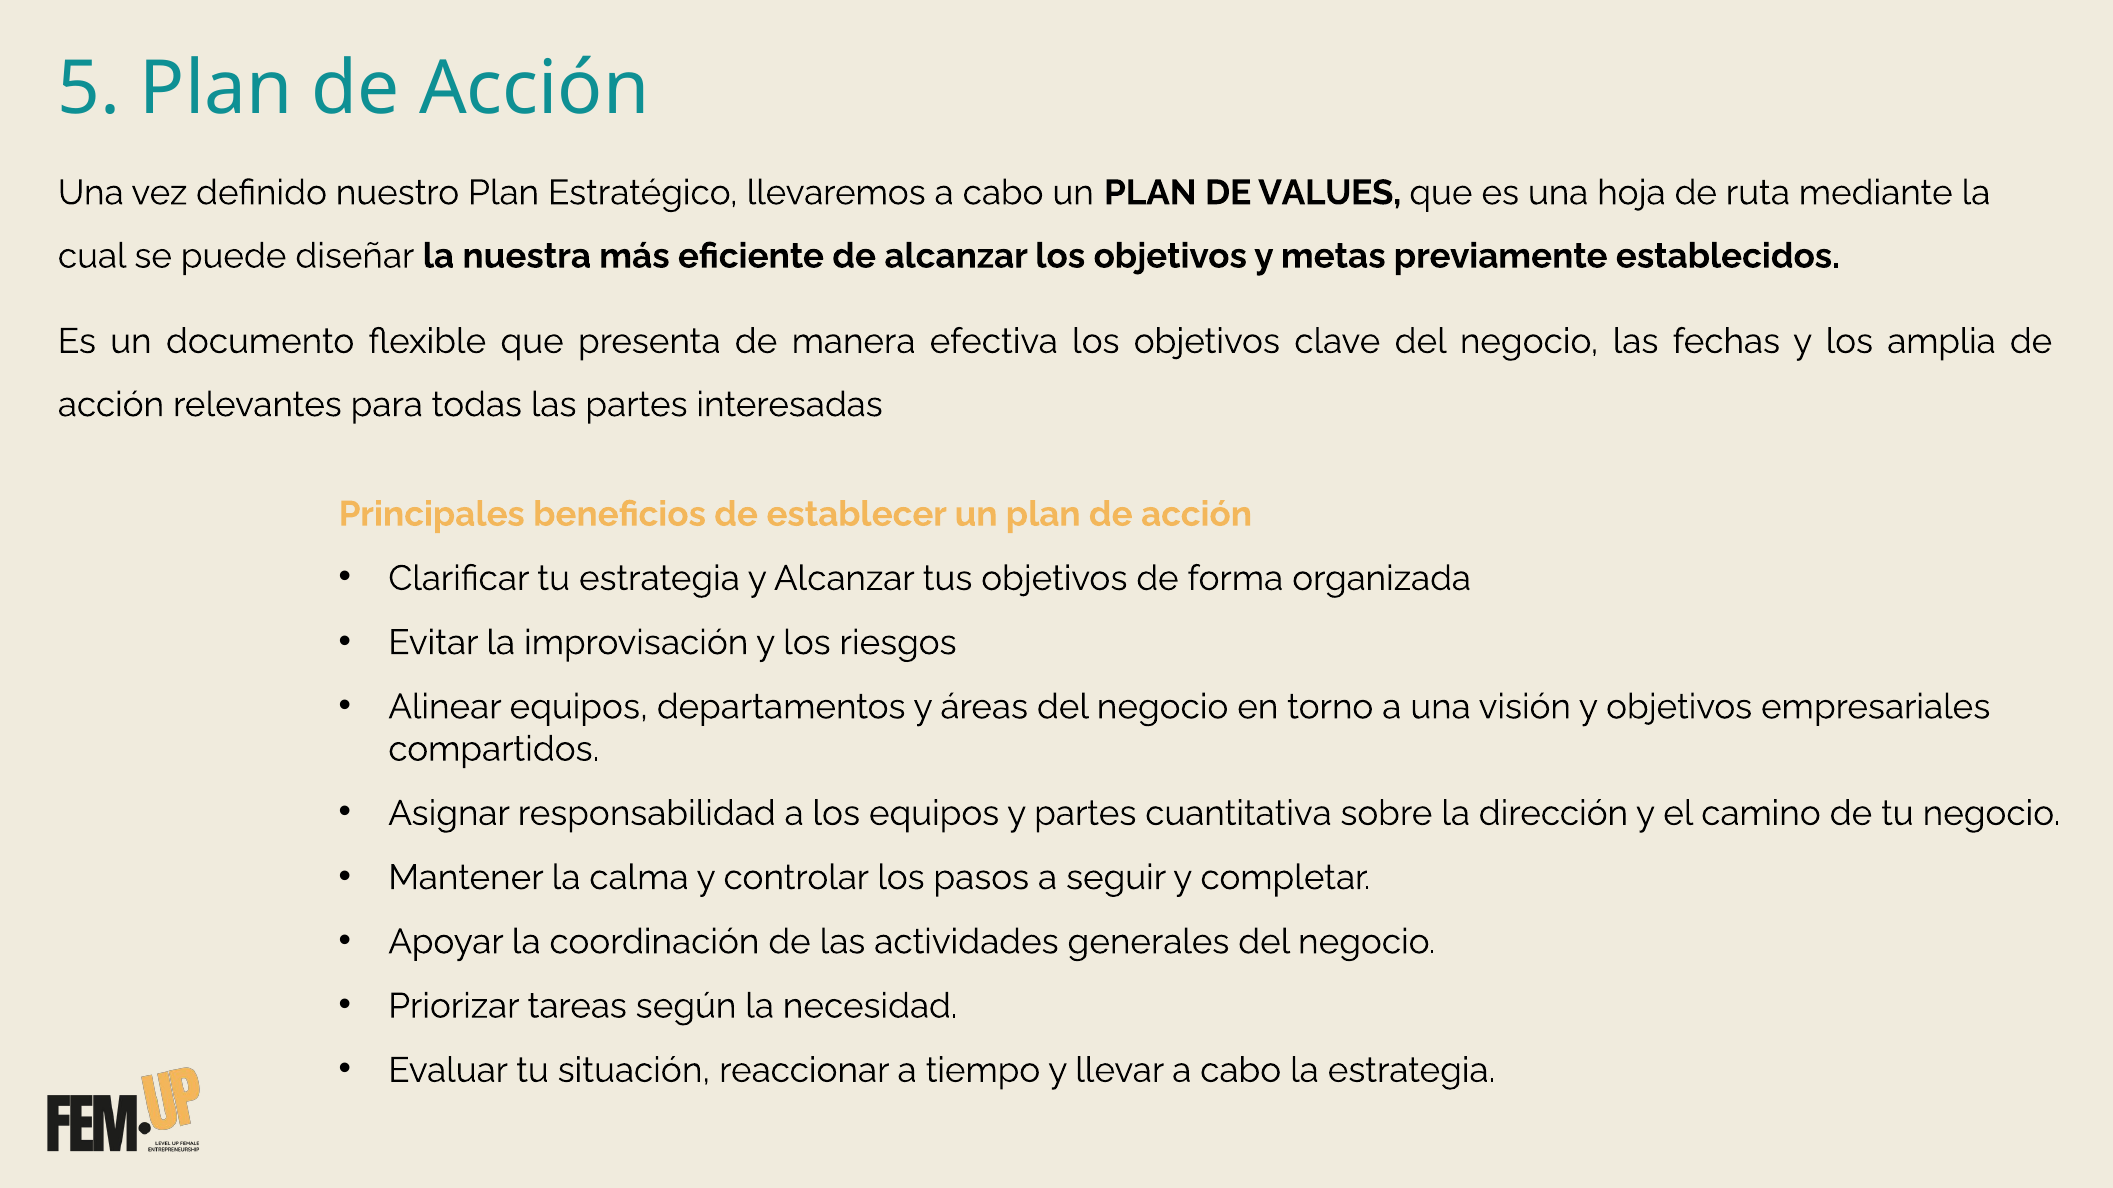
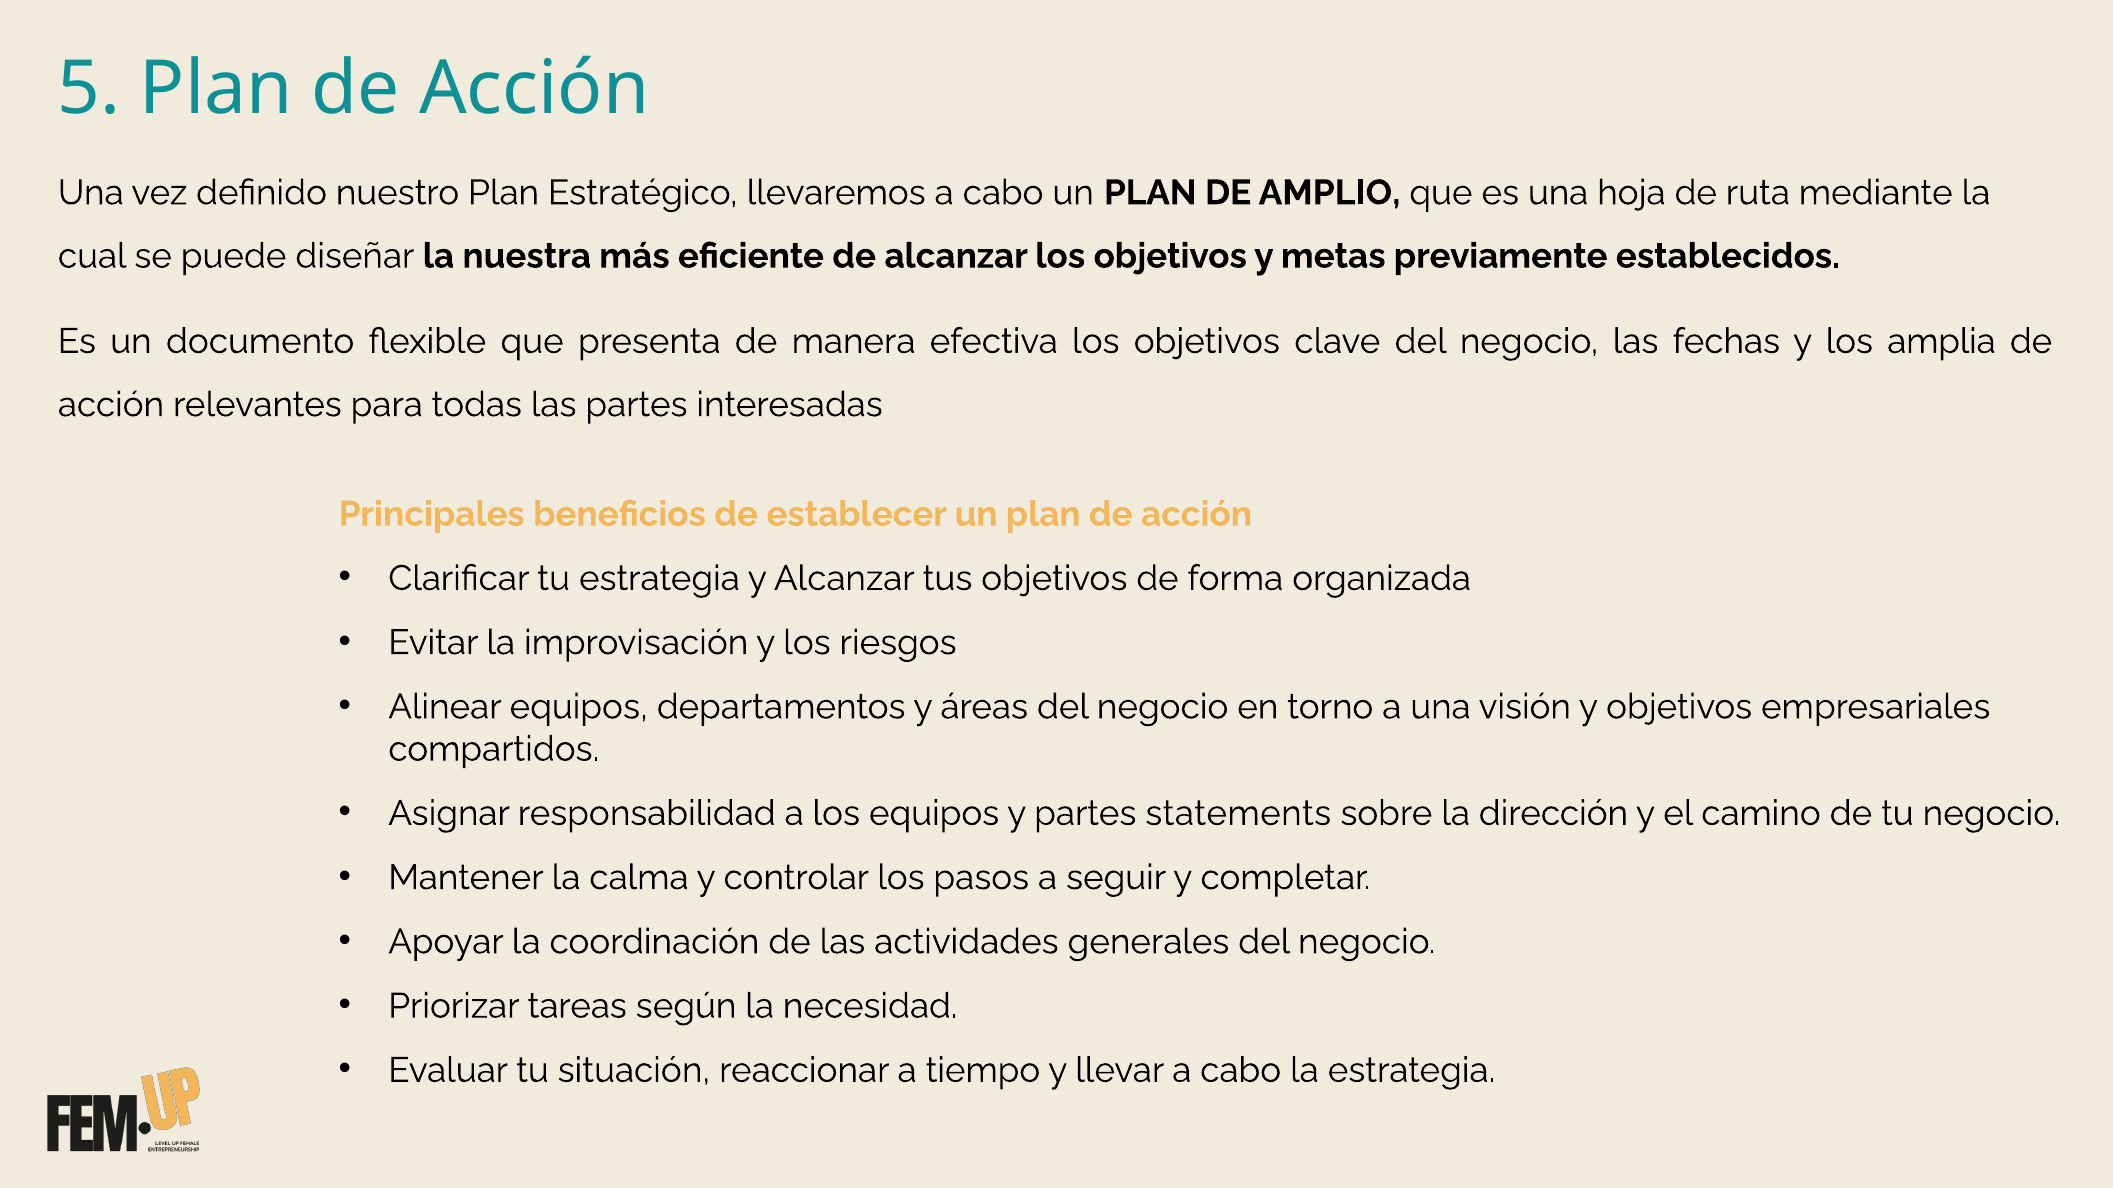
VALUES: VALUES -> AMPLIO
cuantitativa: cuantitativa -> statements
